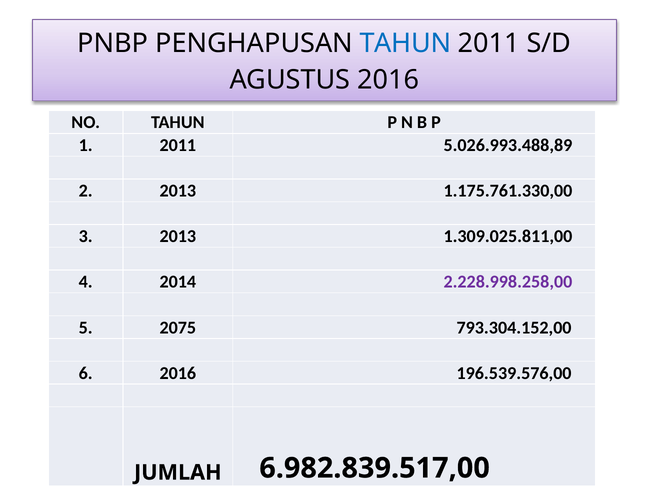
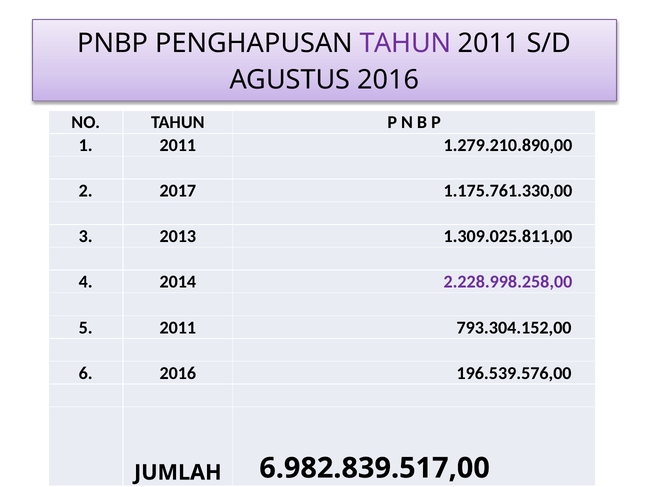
TAHUN at (405, 43) colour: blue -> purple
5.026.993.488,89: 5.026.993.488,89 -> 1.279.210.890,00
2 2013: 2013 -> 2017
5 2075: 2075 -> 2011
